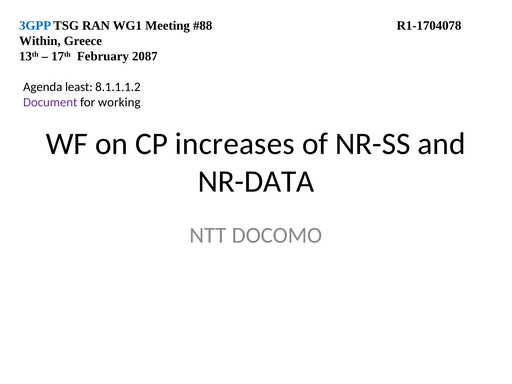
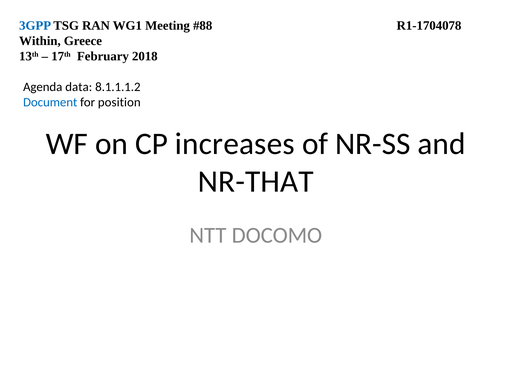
2087: 2087 -> 2018
least: least -> data
Document colour: purple -> blue
working: working -> position
NR-DATA: NR-DATA -> NR-THAT
